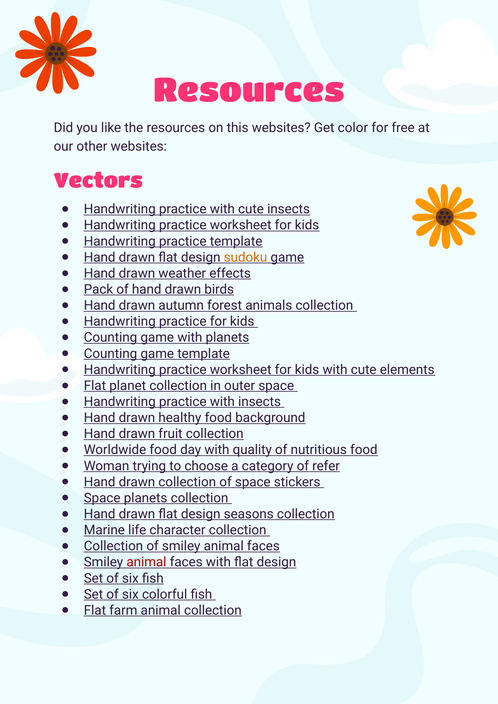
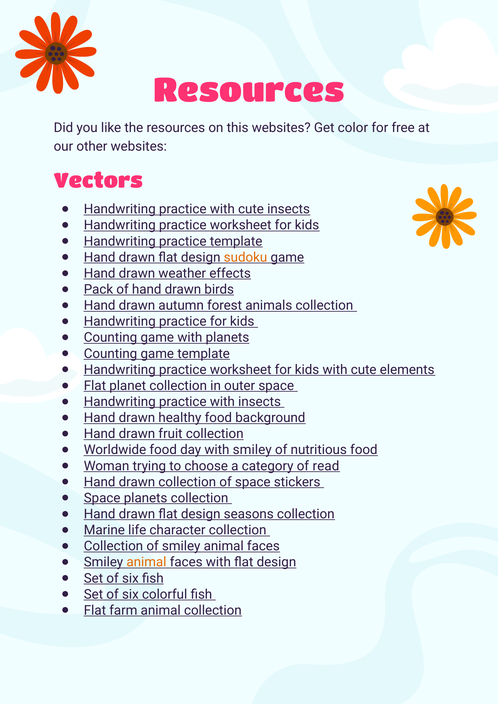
with quality: quality -> smiley
refer: refer -> read
animal at (146, 562) colour: red -> orange
